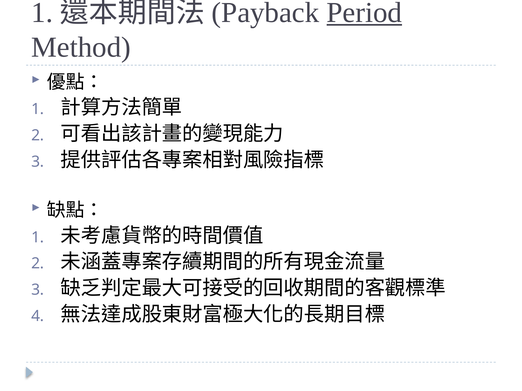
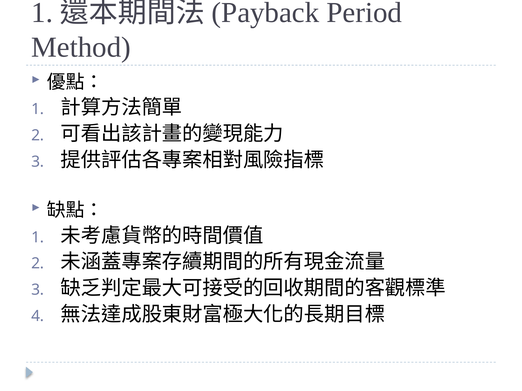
Period underline: present -> none
